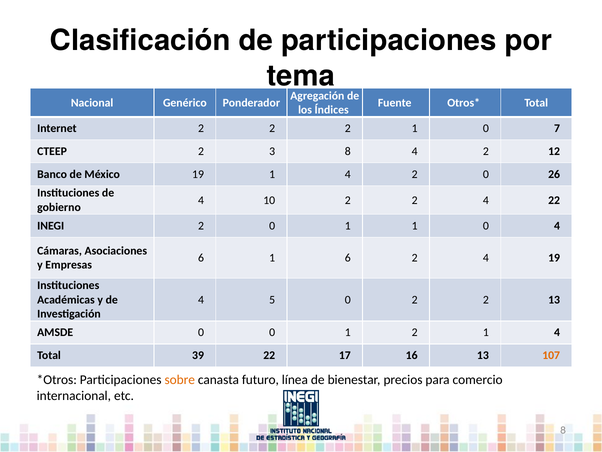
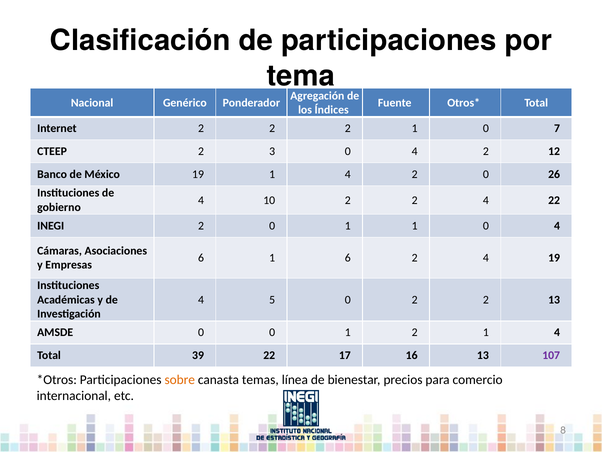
3 8: 8 -> 0
107 colour: orange -> purple
futuro: futuro -> temas
